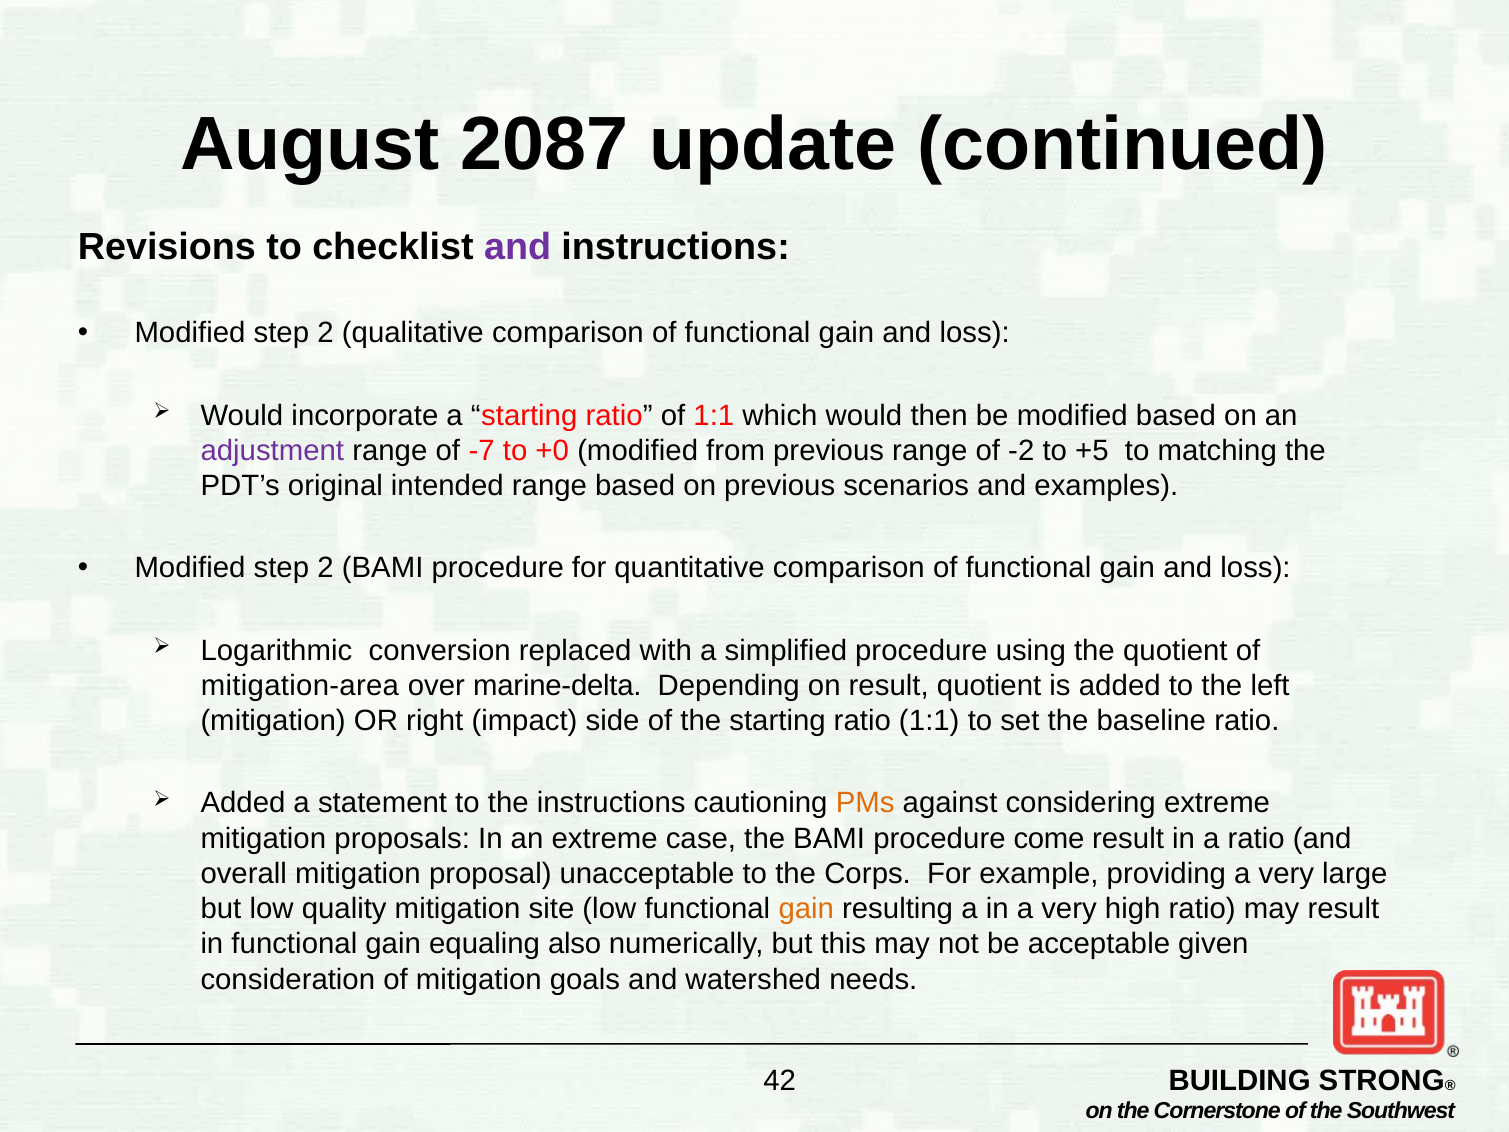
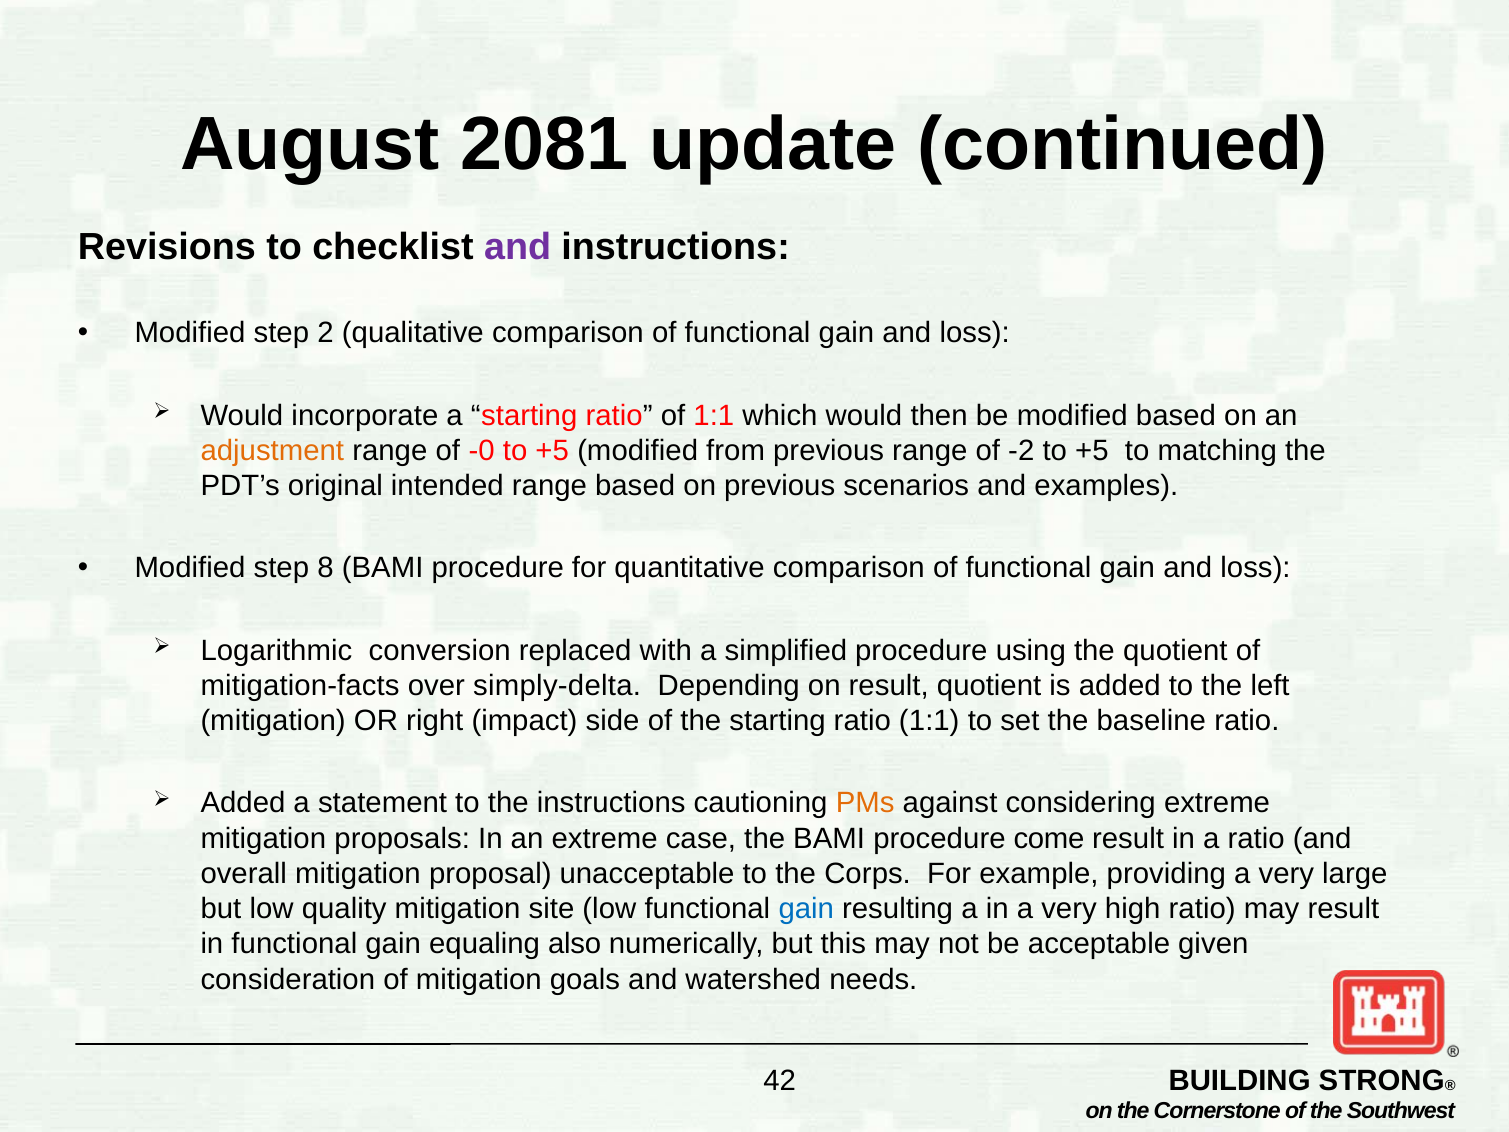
2087: 2087 -> 2081
adjustment colour: purple -> orange
-7: -7 -> -0
+0 at (552, 451): +0 -> +5
2 at (326, 568): 2 -> 8
mitigation-area: mitigation-area -> mitigation-facts
marine-delta: marine-delta -> simply-delta
gain at (806, 909) colour: orange -> blue
